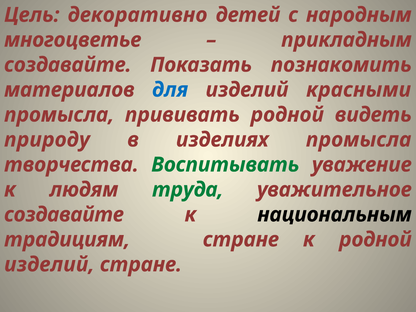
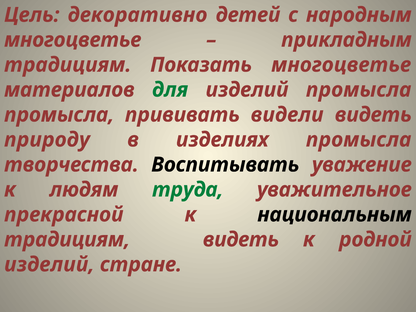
создавайте at (68, 65): создавайте -> традициям
Показать познакомить: познакомить -> многоцветье
для colour: blue -> green
изделий красными: красными -> промысла
прививать родной: родной -> видели
Воспитывать colour: green -> black
создавайте at (64, 215): создавайте -> прекрасной
традициям стране: стране -> видеть
